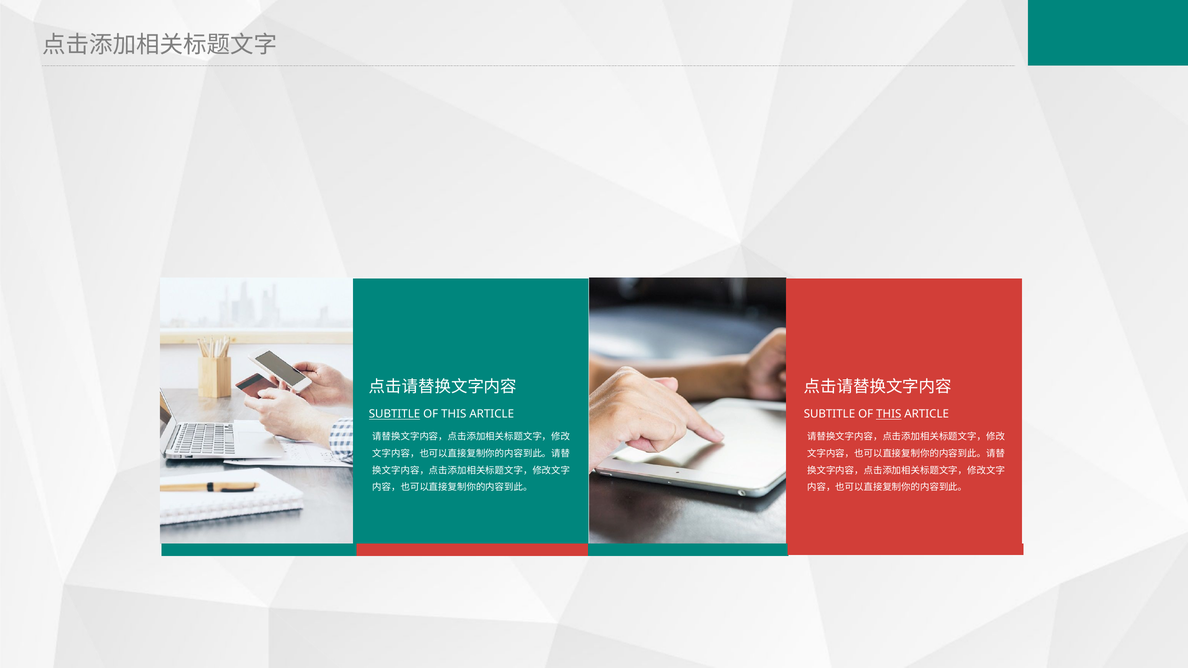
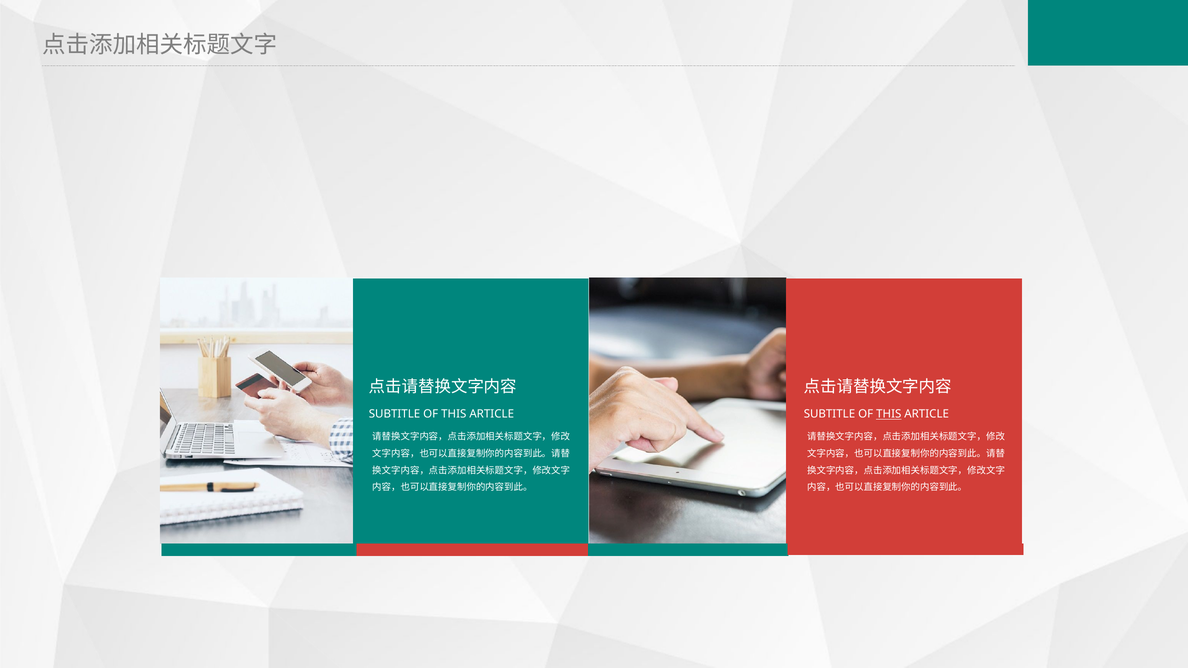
SUBTITLE at (394, 414) underline: present -> none
